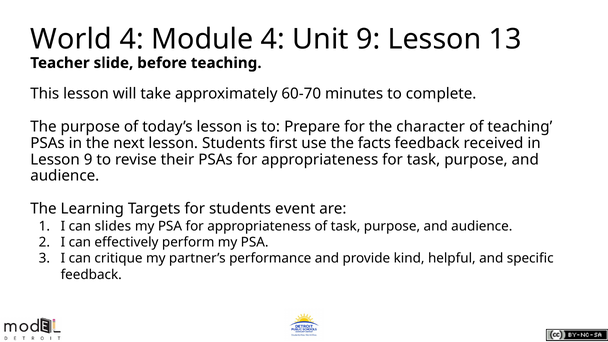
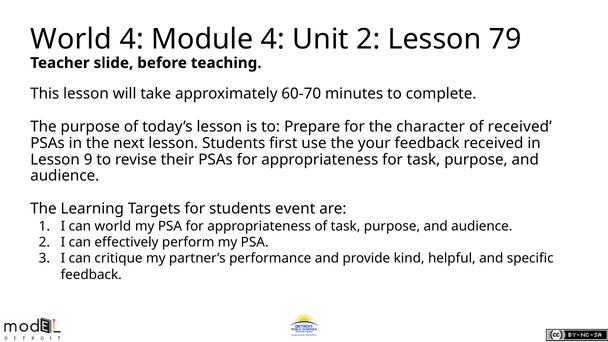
Unit 9: 9 -> 2
13: 13 -> 79
of teaching: teaching -> received
facts: facts -> your
can slides: slides -> world
